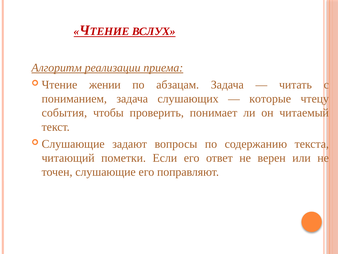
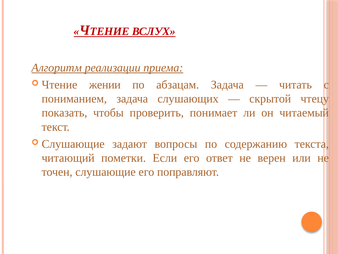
которые: которые -> скрытой
события: события -> показать
